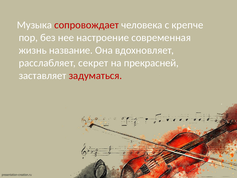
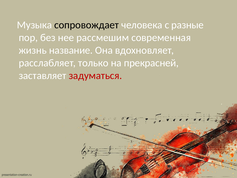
сопровождает colour: red -> black
крепче: крепче -> разные
настроение: настроение -> рассмешим
секрет: секрет -> только
